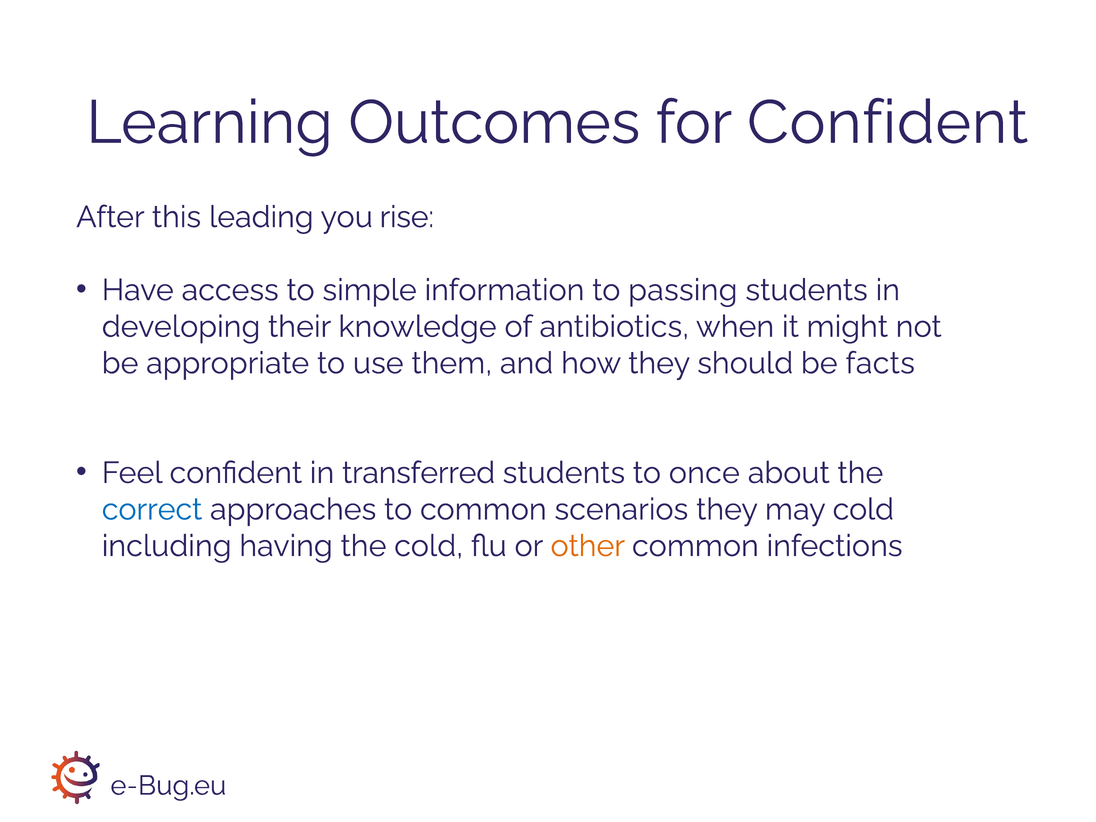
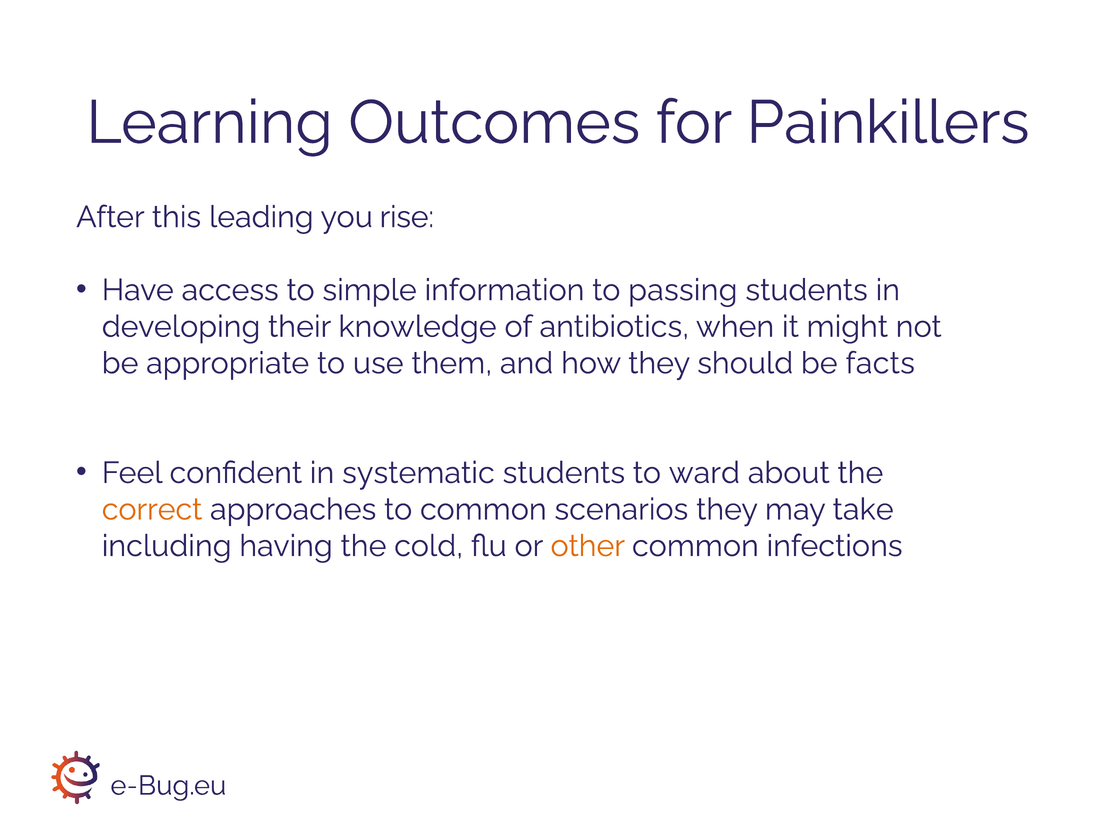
for Confident: Confident -> Painkillers
transferred: transferred -> systematic
once: once -> ward
correct colour: blue -> orange
may cold: cold -> take
